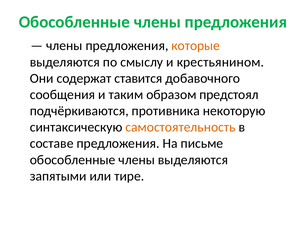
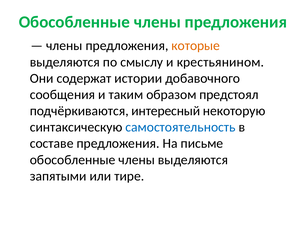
ставится: ставится -> истории
противника: противника -> интересный
самостоятельность colour: orange -> blue
